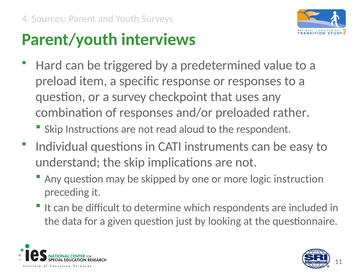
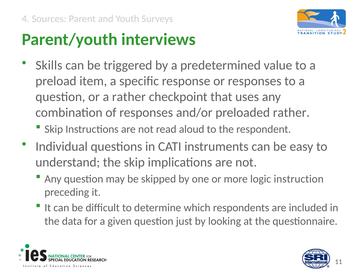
Hard: Hard -> Skills
a survey: survey -> rather
